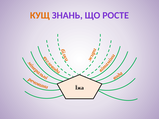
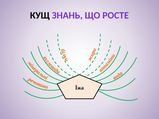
КУЩ colour: orange -> black
